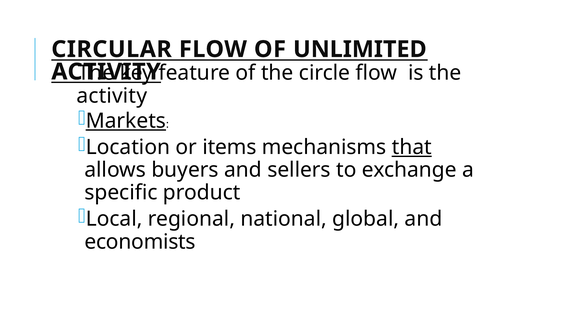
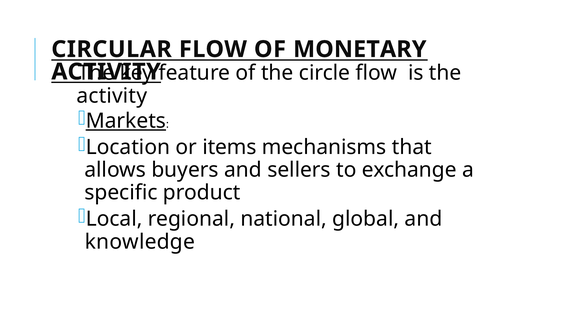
UNLIMITED: UNLIMITED -> MONETARY
that underline: present -> none
economists: economists -> knowledge
